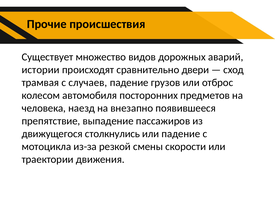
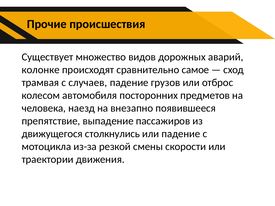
истории: истории -> колонке
двери: двери -> самое
